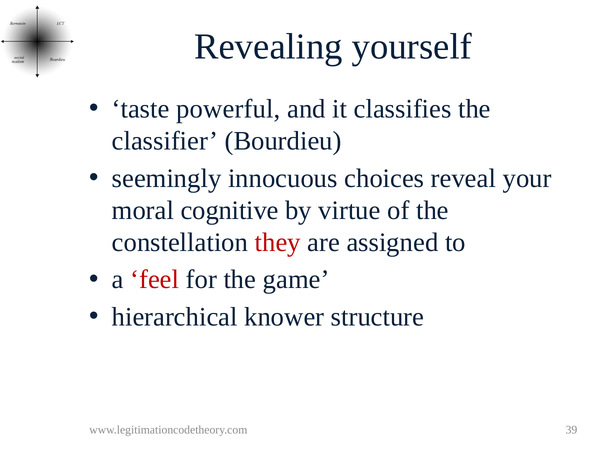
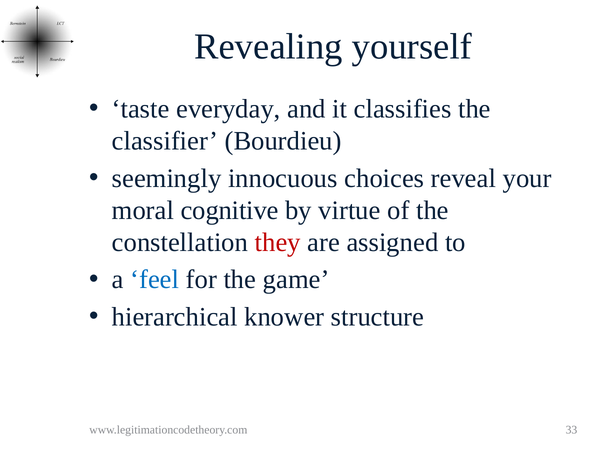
powerful: powerful -> everyday
feel colour: red -> blue
39: 39 -> 33
